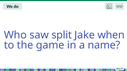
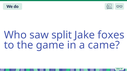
when: when -> foxes
name: name -> came
